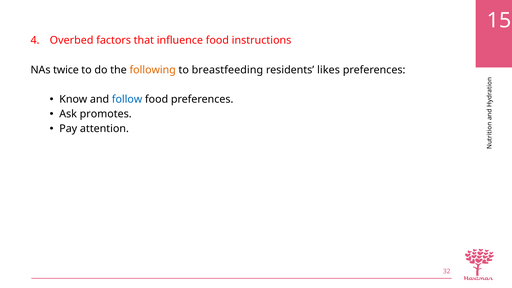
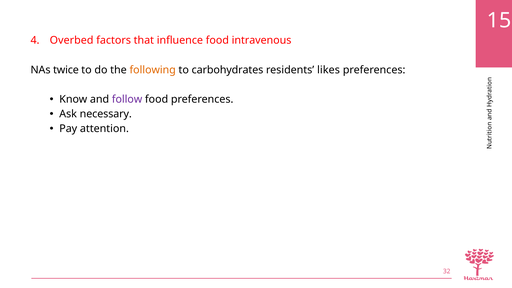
instructions: instructions -> intravenous
breastfeeding: breastfeeding -> carbohydrates
follow colour: blue -> purple
promotes: promotes -> necessary
